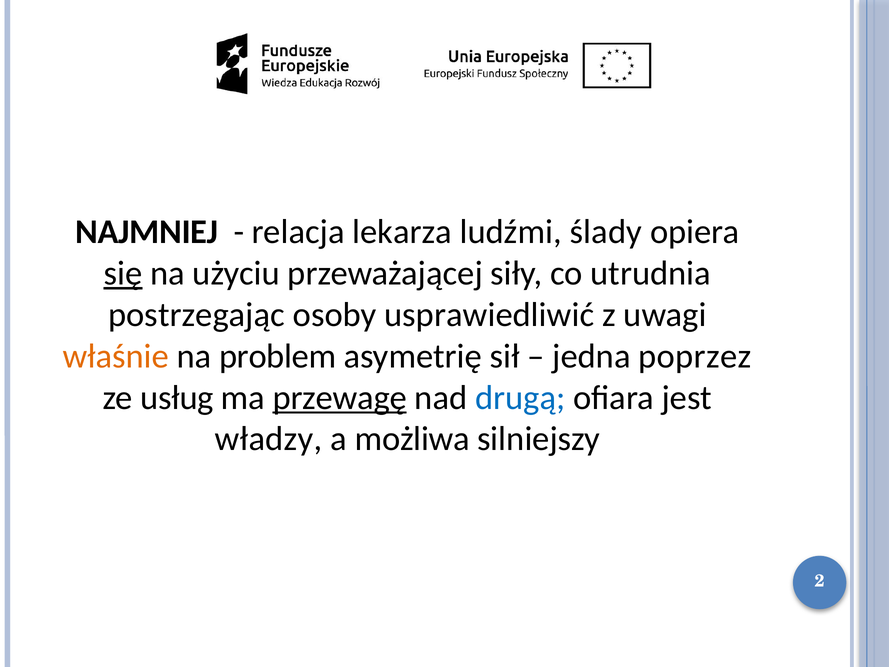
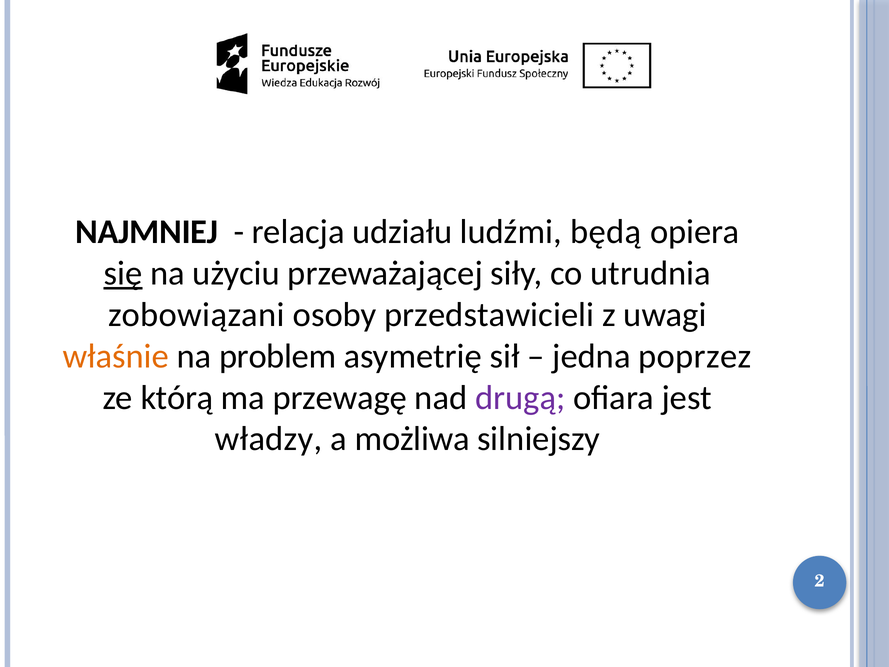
lekarza: lekarza -> udziału
ślady: ślady -> będą
postrzegając: postrzegając -> zobowiązani
usprawiedliwić: usprawiedliwić -> przedstawicieli
usług: usług -> którą
przewagę underline: present -> none
drugą colour: blue -> purple
